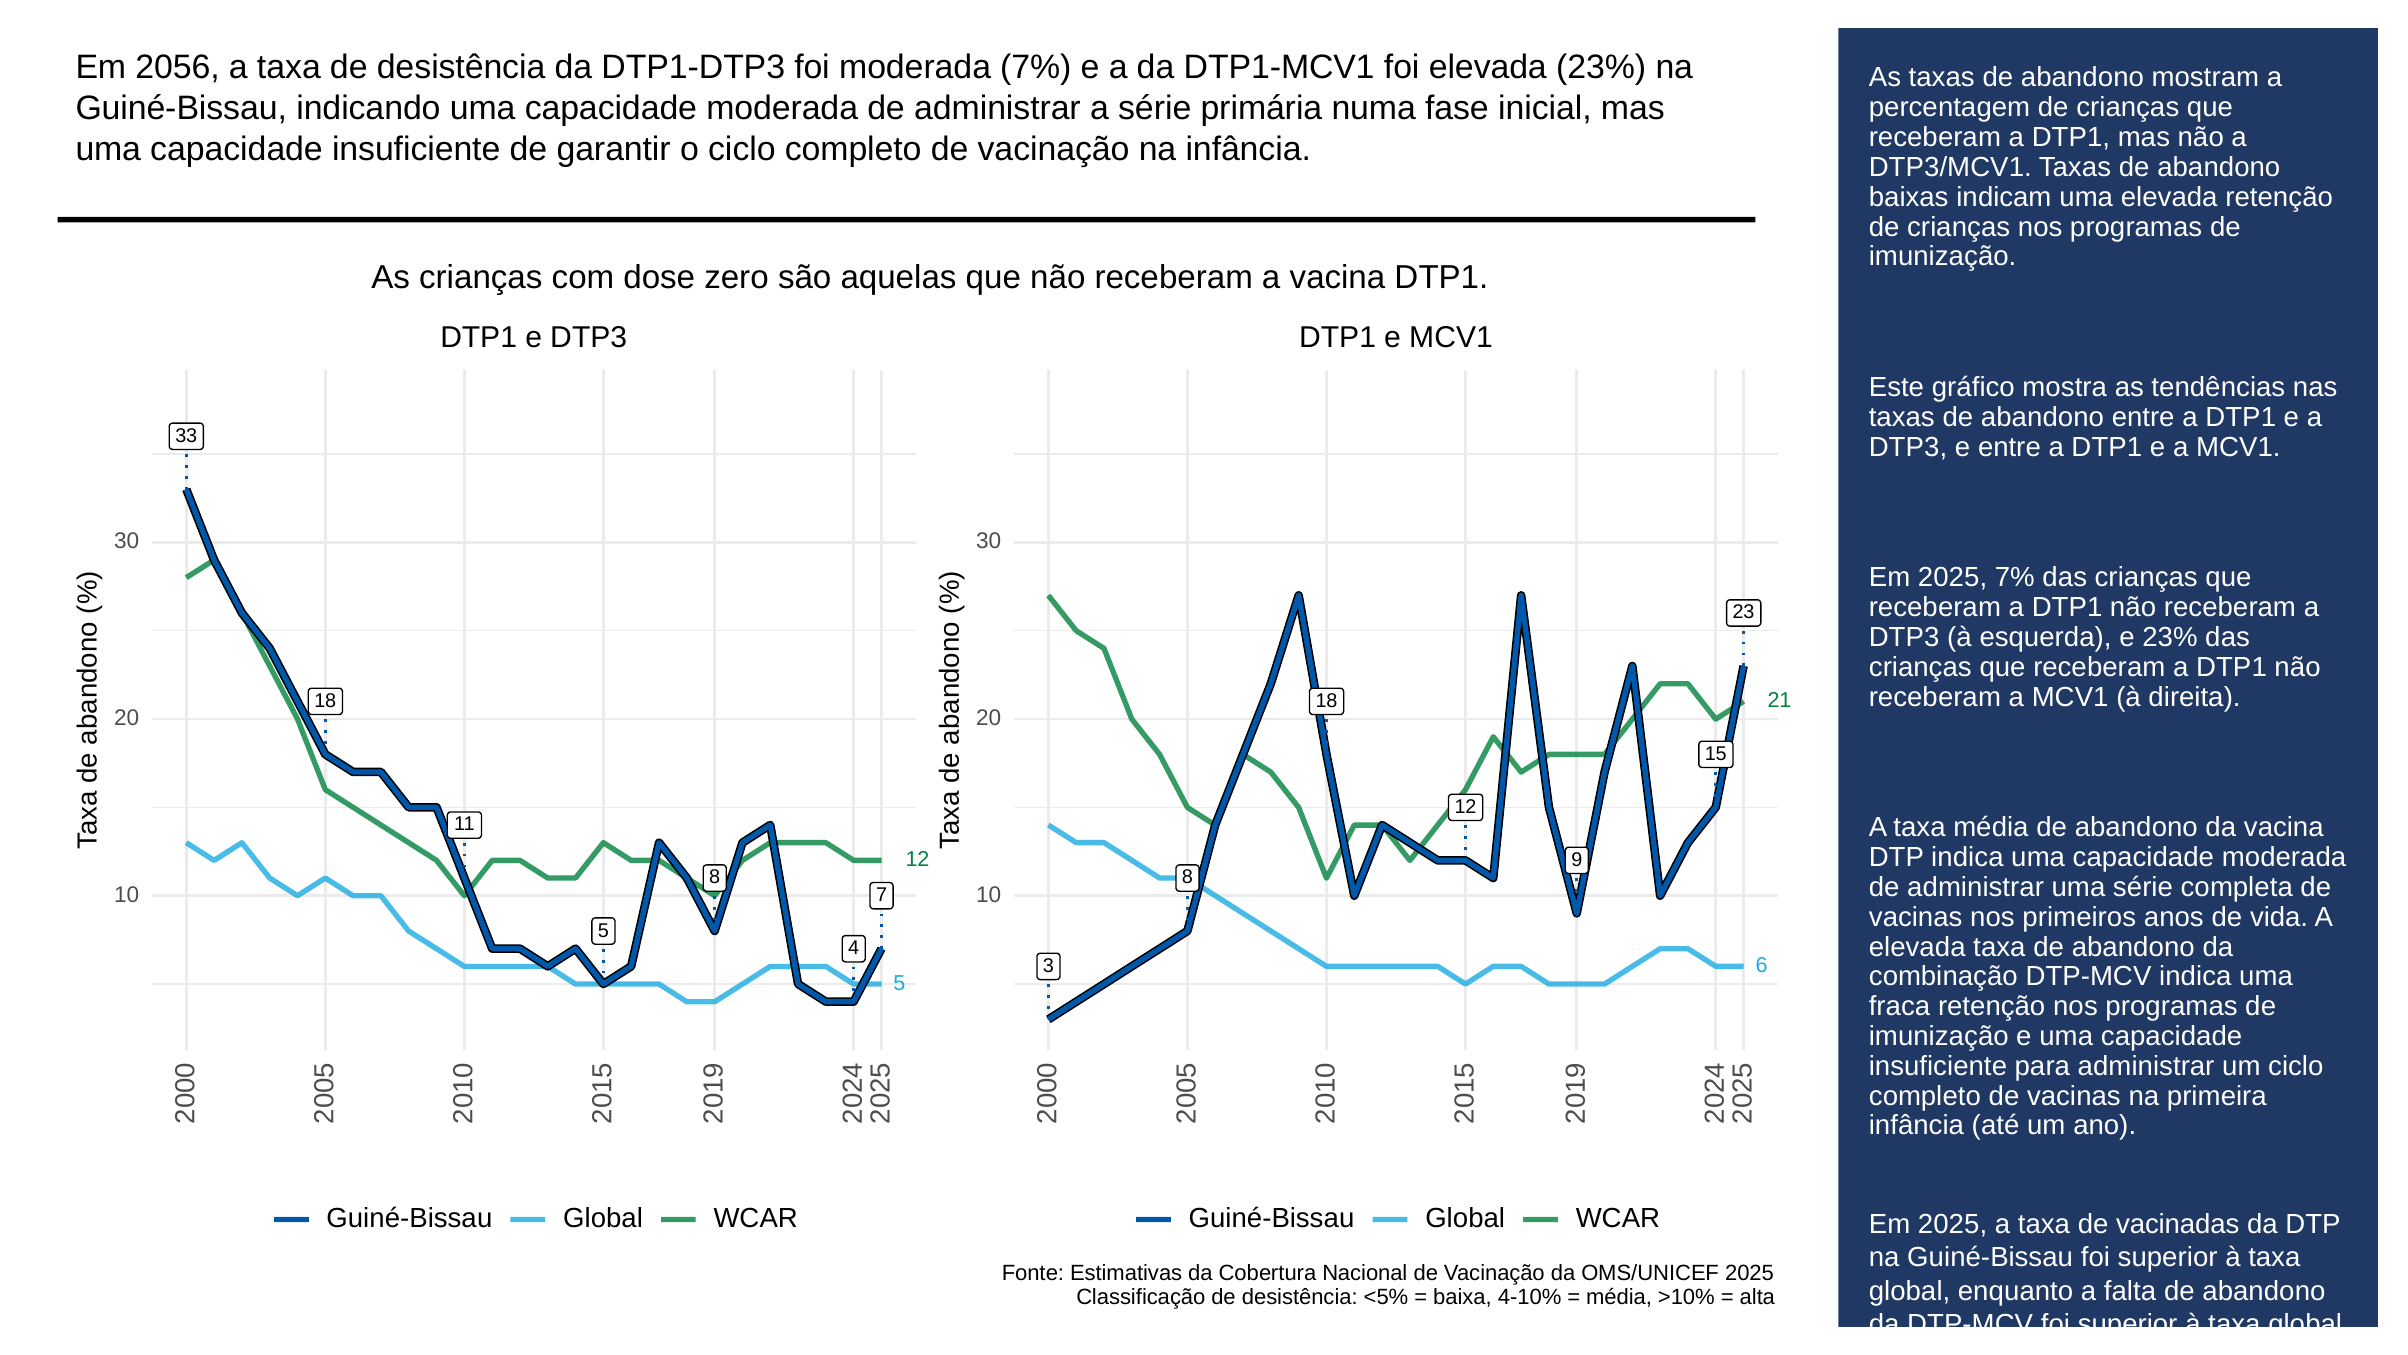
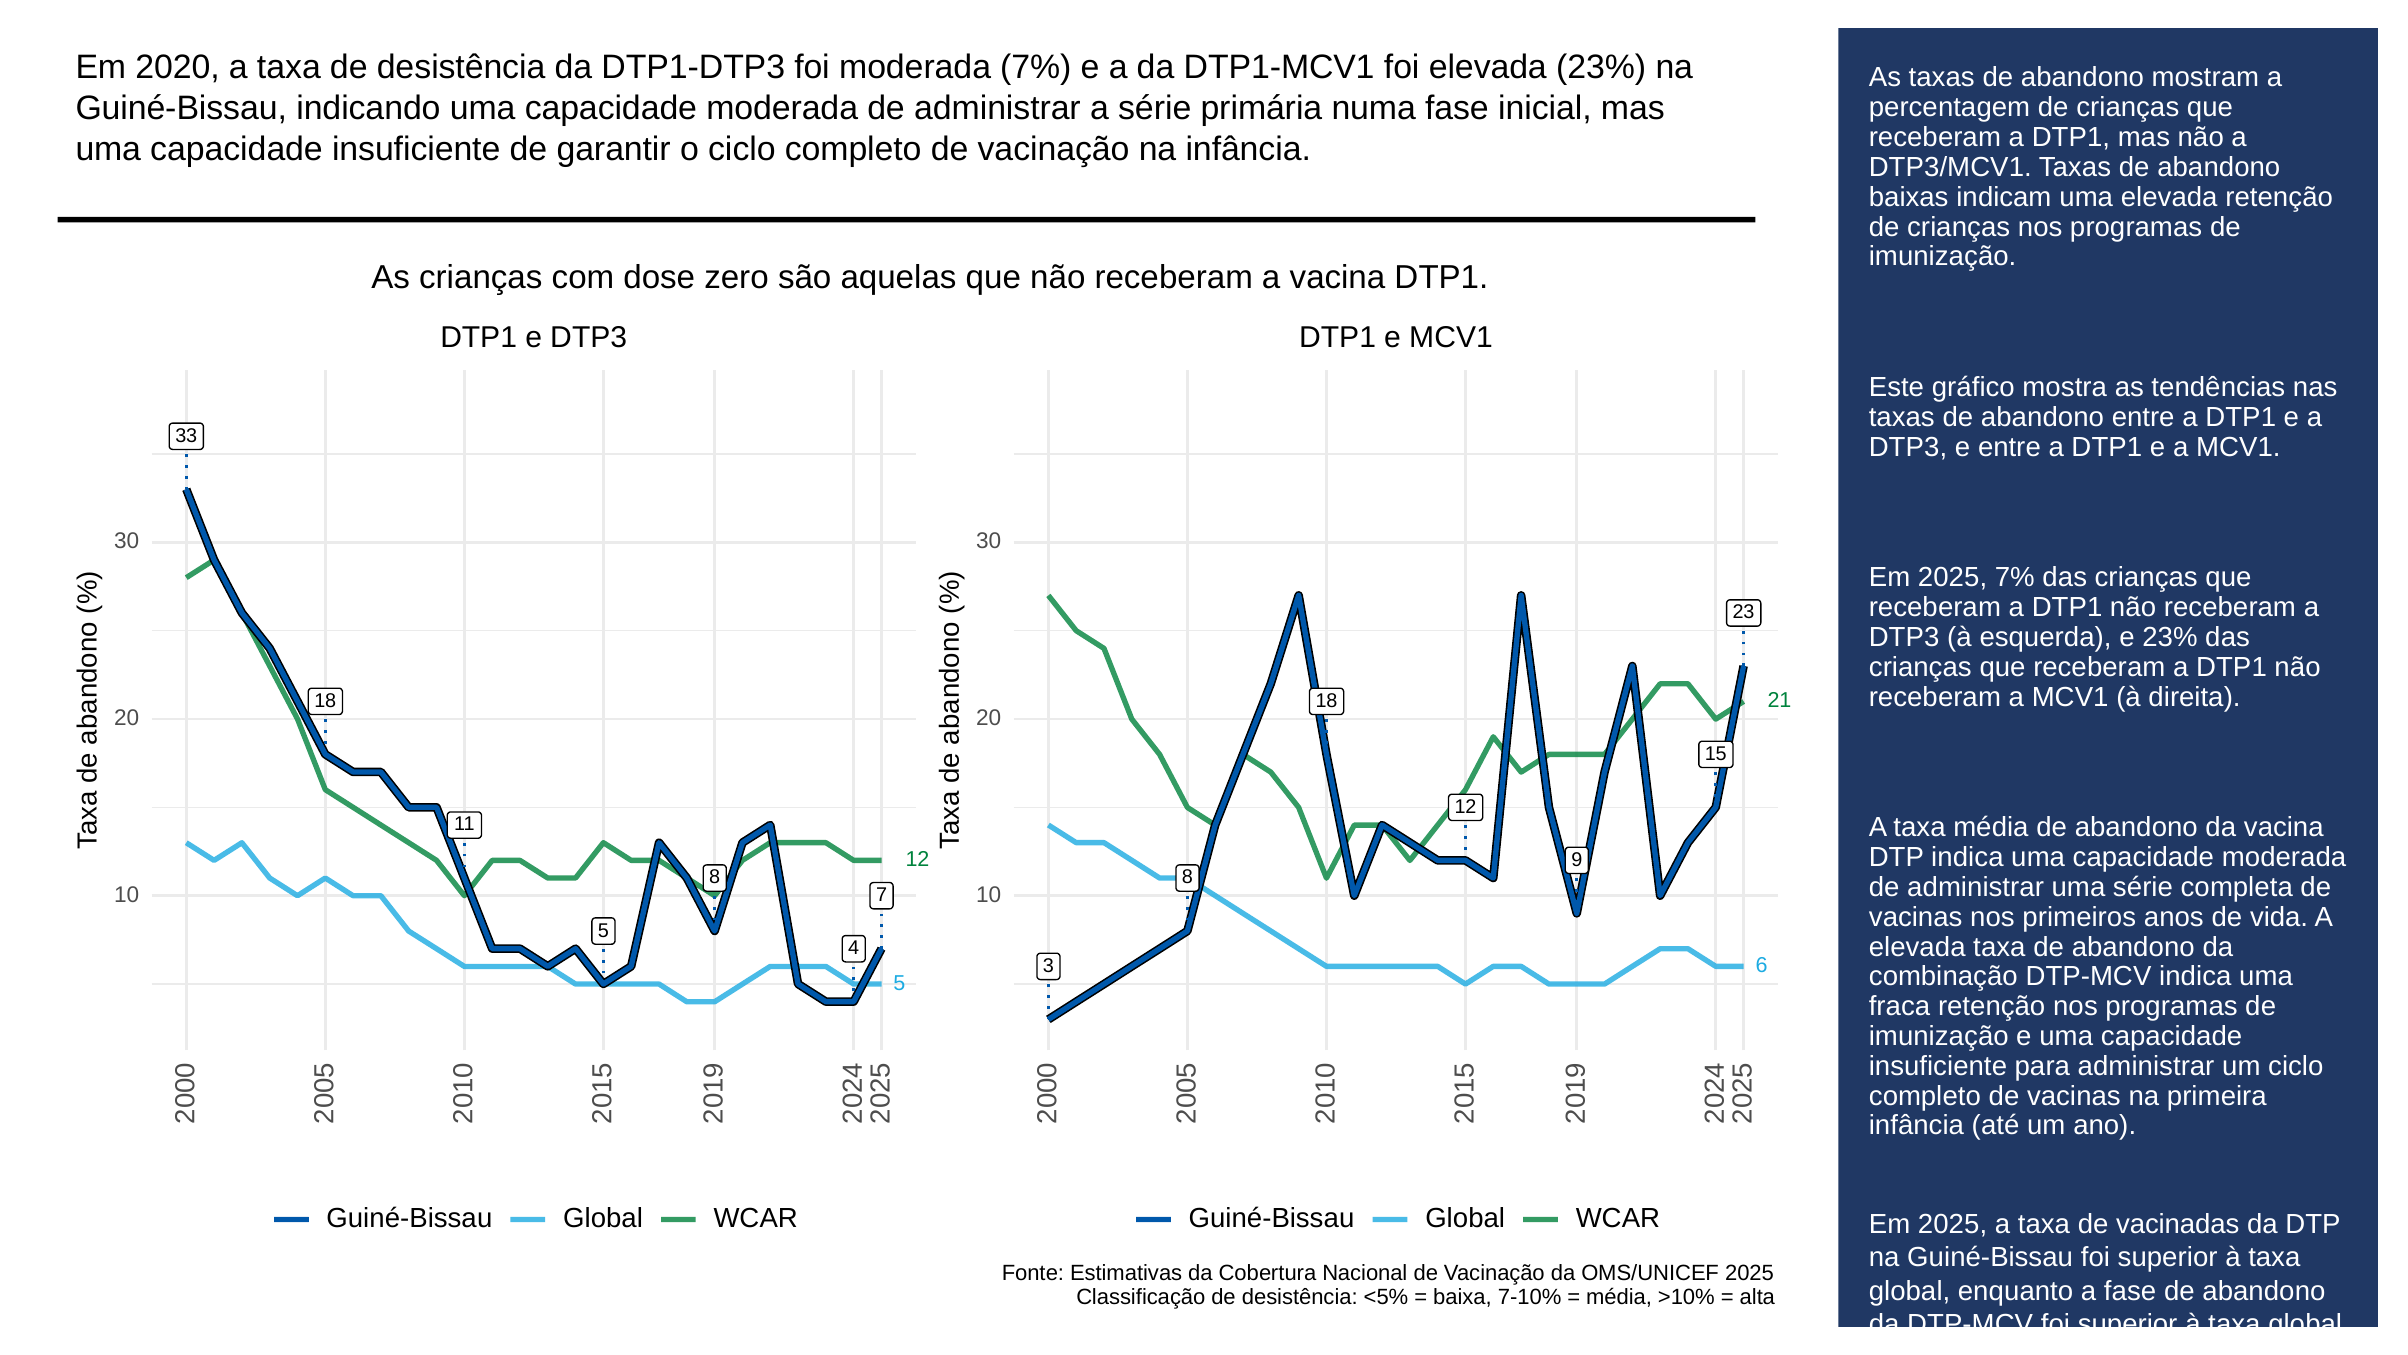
2056: 2056 -> 2020
a falta: falta -> fase
4-10%: 4-10% -> 7-10%
